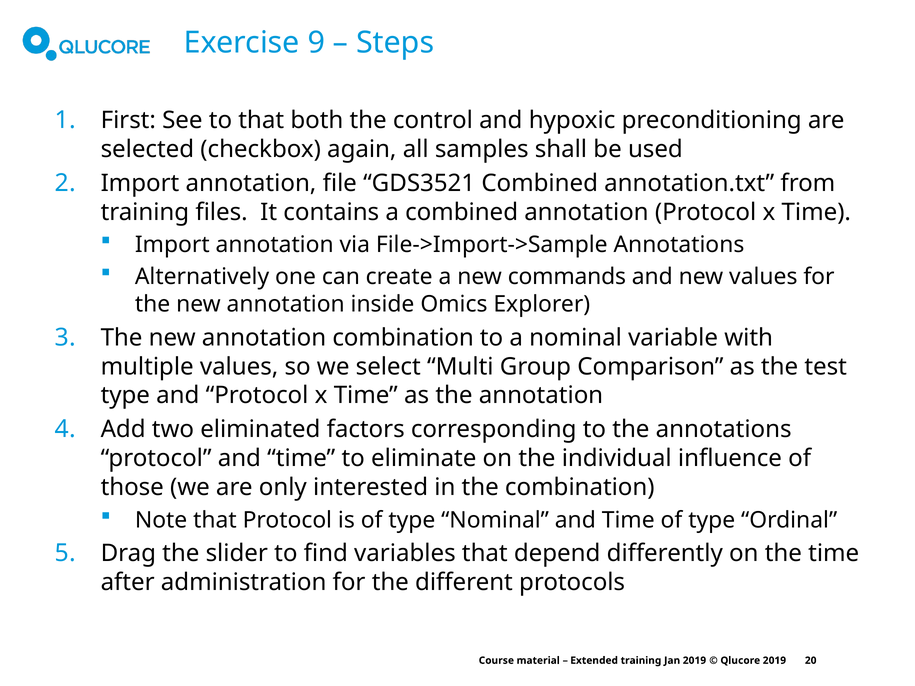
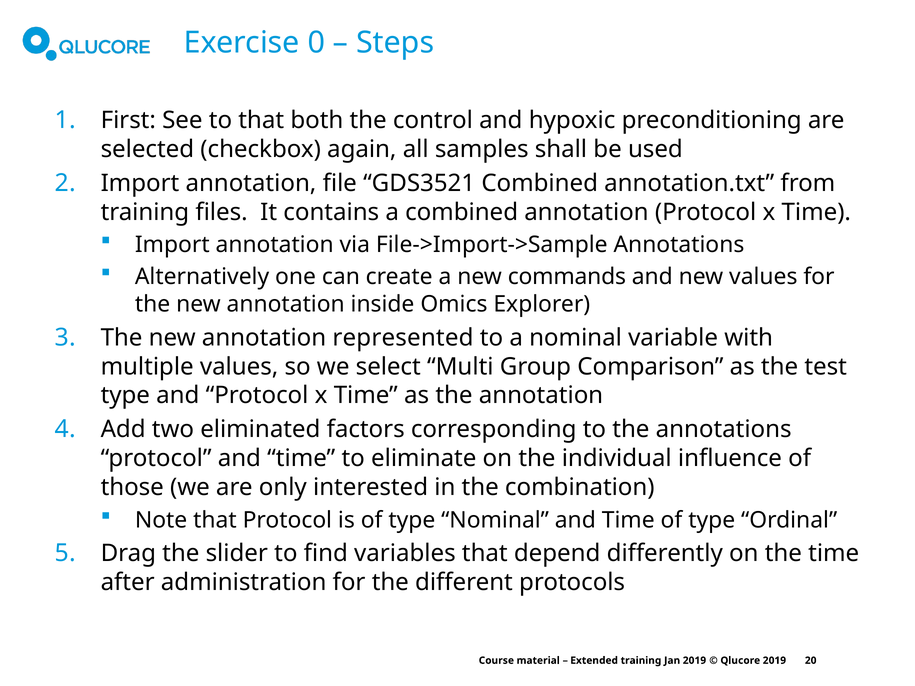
9: 9 -> 0
annotation combination: combination -> represented
